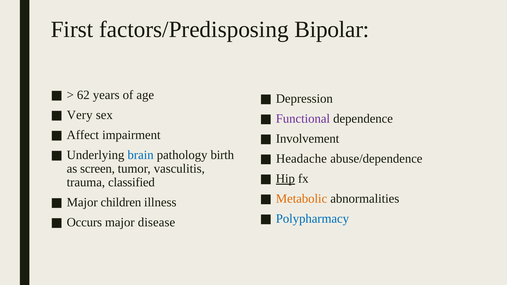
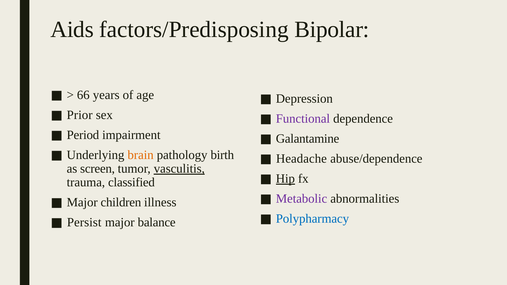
First: First -> Aids
62: 62 -> 66
Very: Very -> Prior
Affect: Affect -> Period
Involvement: Involvement -> Galantamine
brain colour: blue -> orange
vasculitis underline: none -> present
Metabolic colour: orange -> purple
Occurs: Occurs -> Persist
disease: disease -> balance
